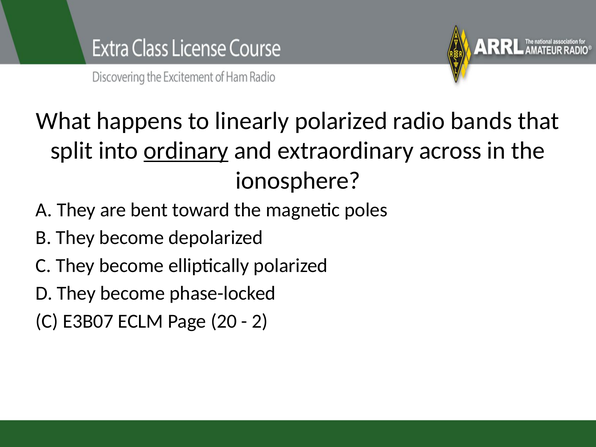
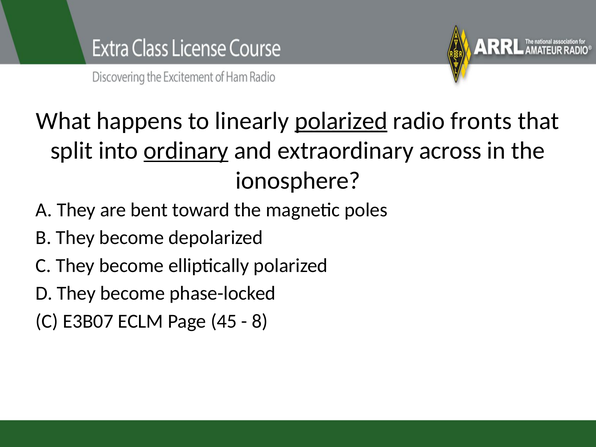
polarized at (341, 121) underline: none -> present
bands: bands -> fronts
20: 20 -> 45
2: 2 -> 8
